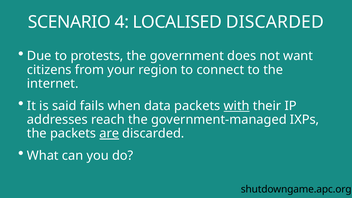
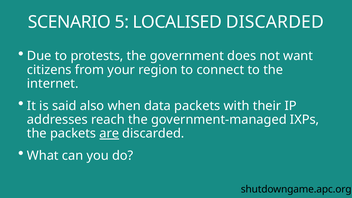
4: 4 -> 5
fails: fails -> also
with underline: present -> none
